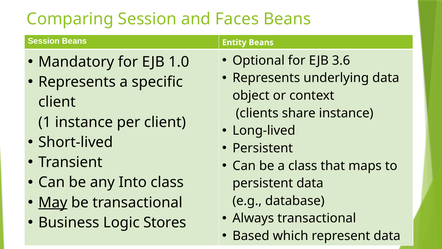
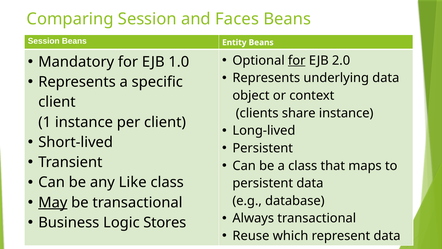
for at (297, 60) underline: none -> present
3.6: 3.6 -> 2.0
Into: Into -> Like
Based: Based -> Reuse
